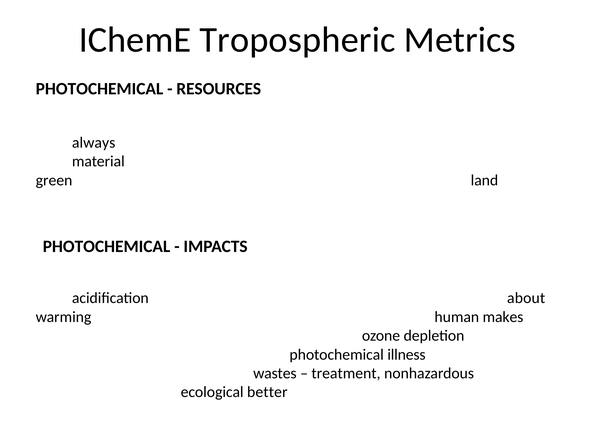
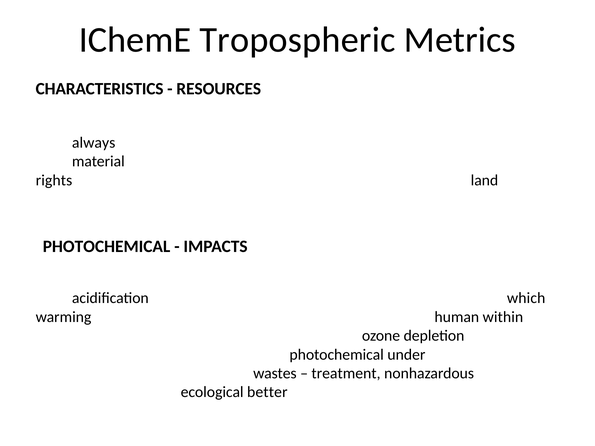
PHOTOCHEMICAL at (99, 89): PHOTOCHEMICAL -> CHARACTERISTICS
green: green -> rights
about: about -> which
makes: makes -> within
illness: illness -> under
